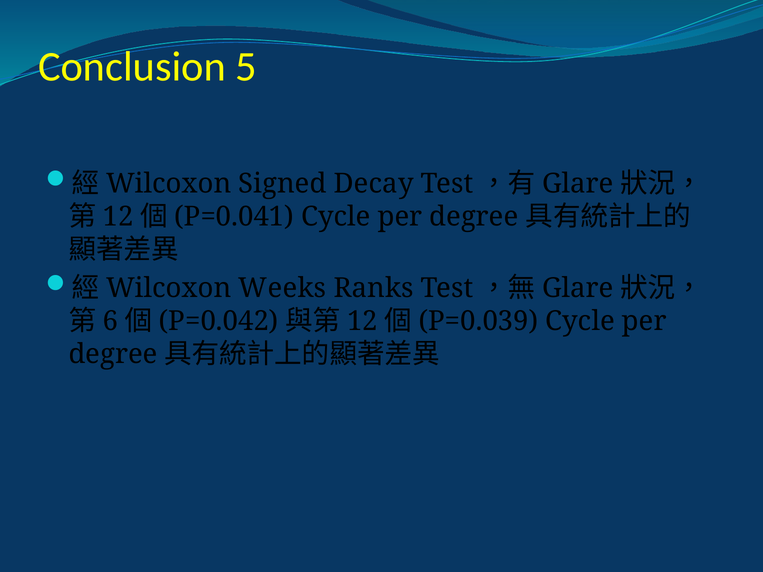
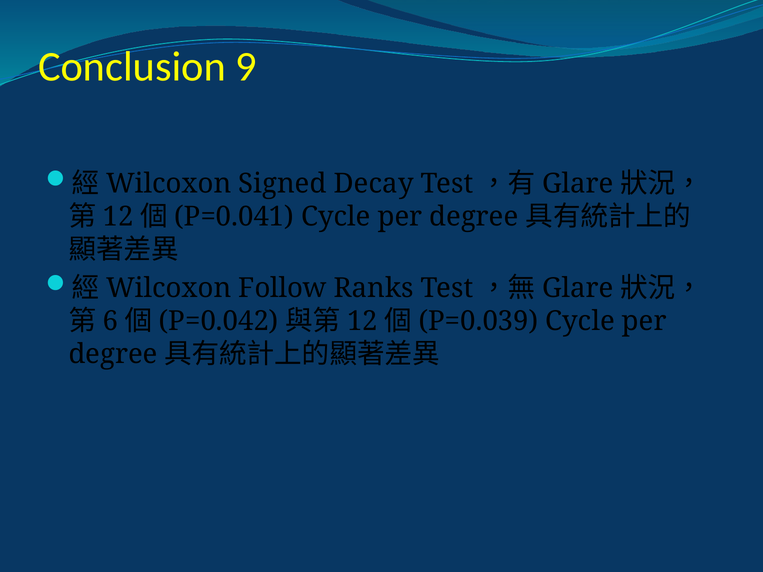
5: 5 -> 9
Weeks: Weeks -> Follow
